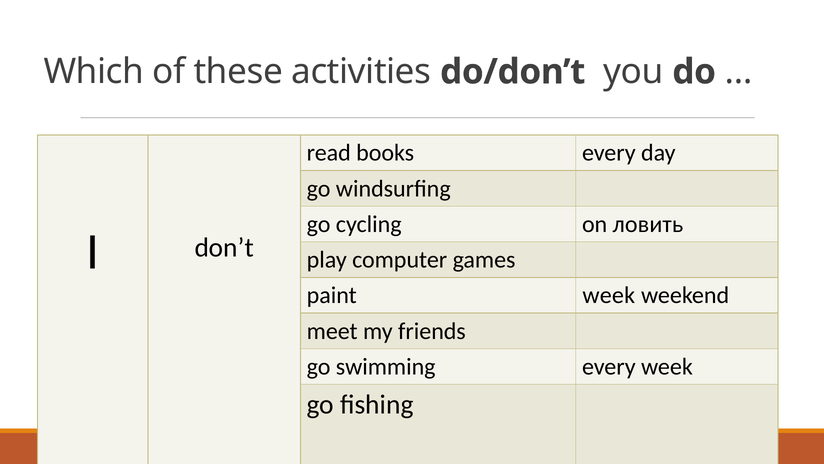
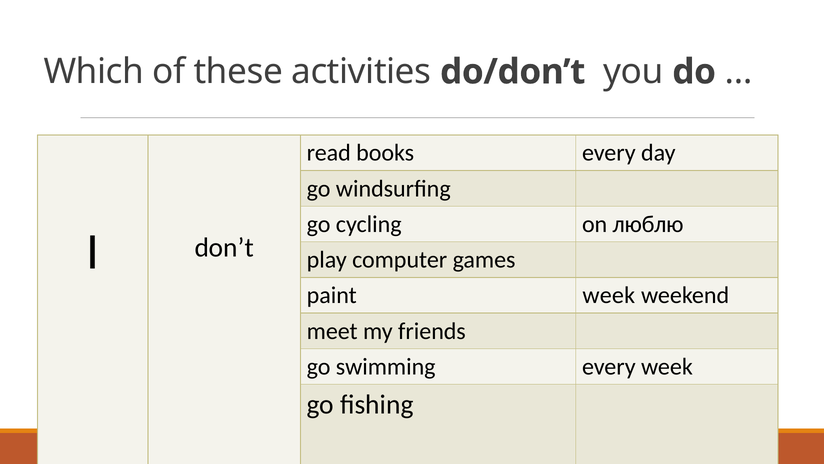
ловить: ловить -> люблю
